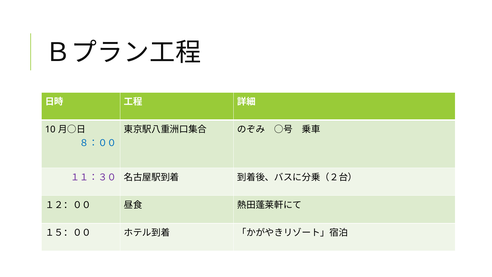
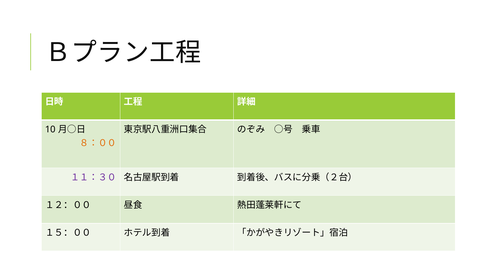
８：００ colour: blue -> orange
